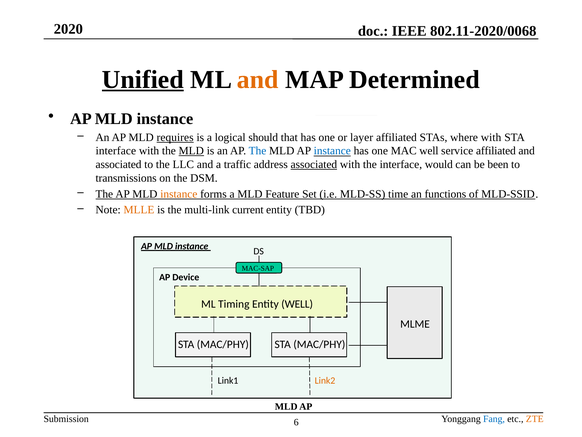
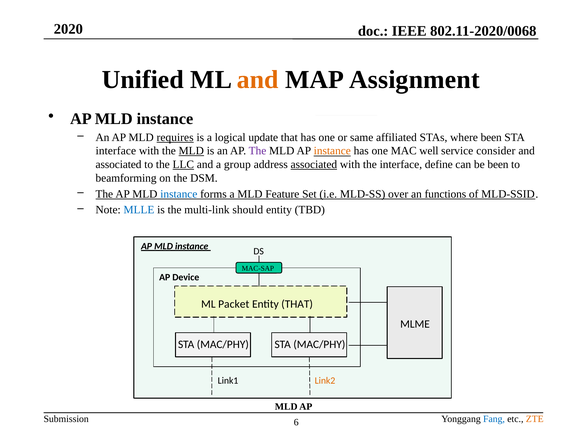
Unified underline: present -> none
Determined: Determined -> Assignment
should: should -> update
layer: layer -> same
where with: with -> been
The at (258, 151) colour: blue -> purple
instance at (332, 151) colour: blue -> orange
service affiliated: affiliated -> consider
LLC underline: none -> present
traffic: traffic -> group
would: would -> define
transmissions: transmissions -> beamforming
instance at (179, 194) colour: orange -> blue
time: time -> over
MLLE colour: orange -> blue
current: current -> should
Timing: Timing -> Packet
Entity WELL: WELL -> THAT
